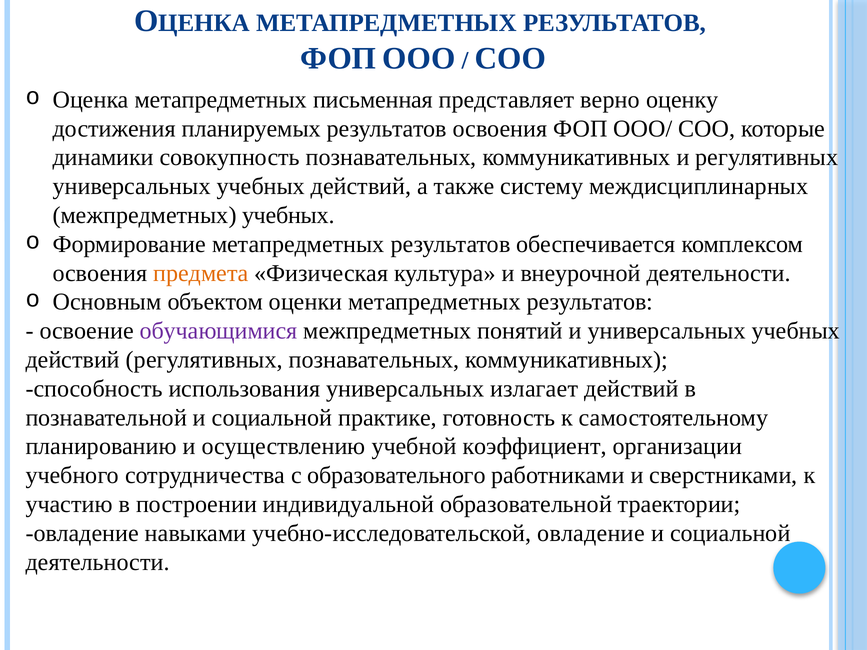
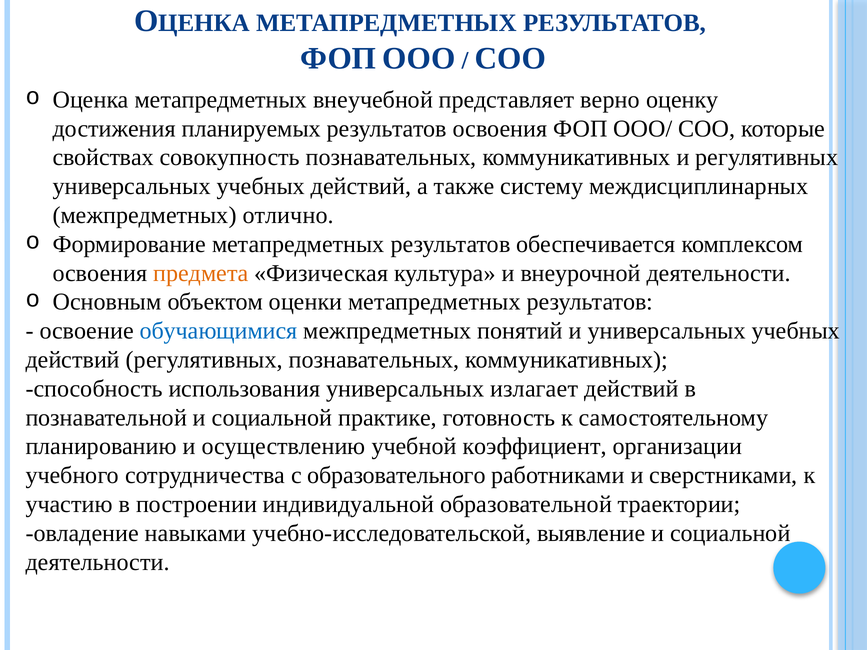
письменная: письменная -> внеучебной
динамики: динамики -> свойствах
межпредметных учебных: учебных -> отлично
обучающимися colour: purple -> blue
учебно-исследовательской овладение: овладение -> выявление
